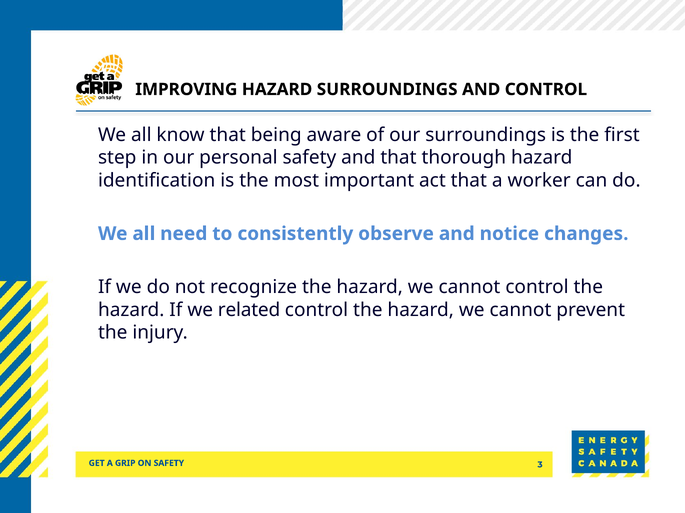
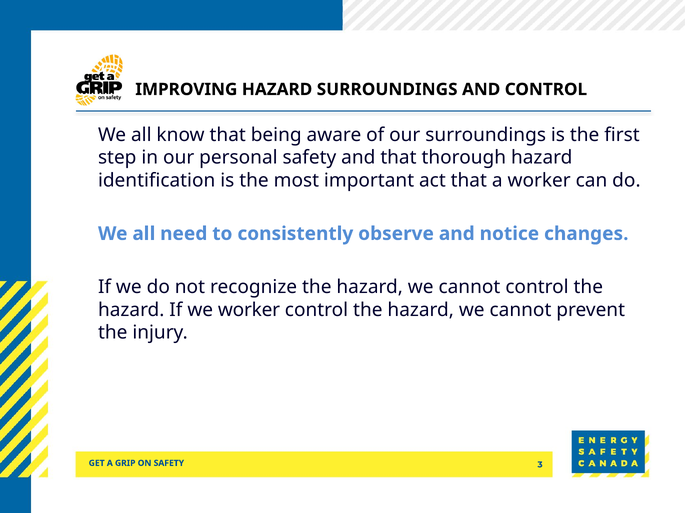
we related: related -> worker
